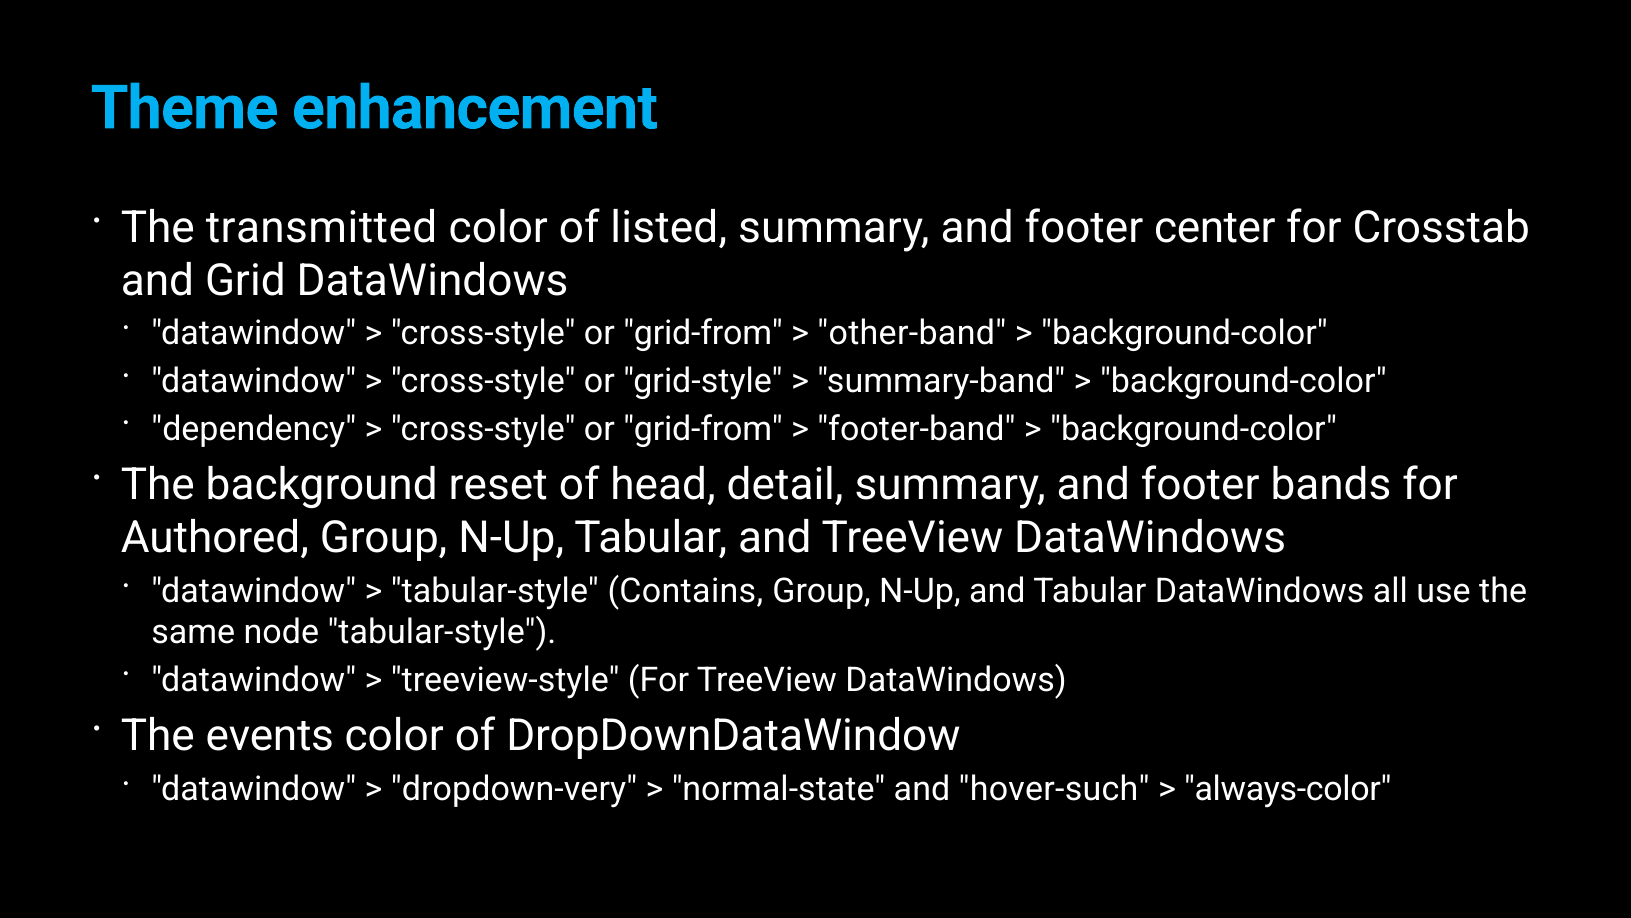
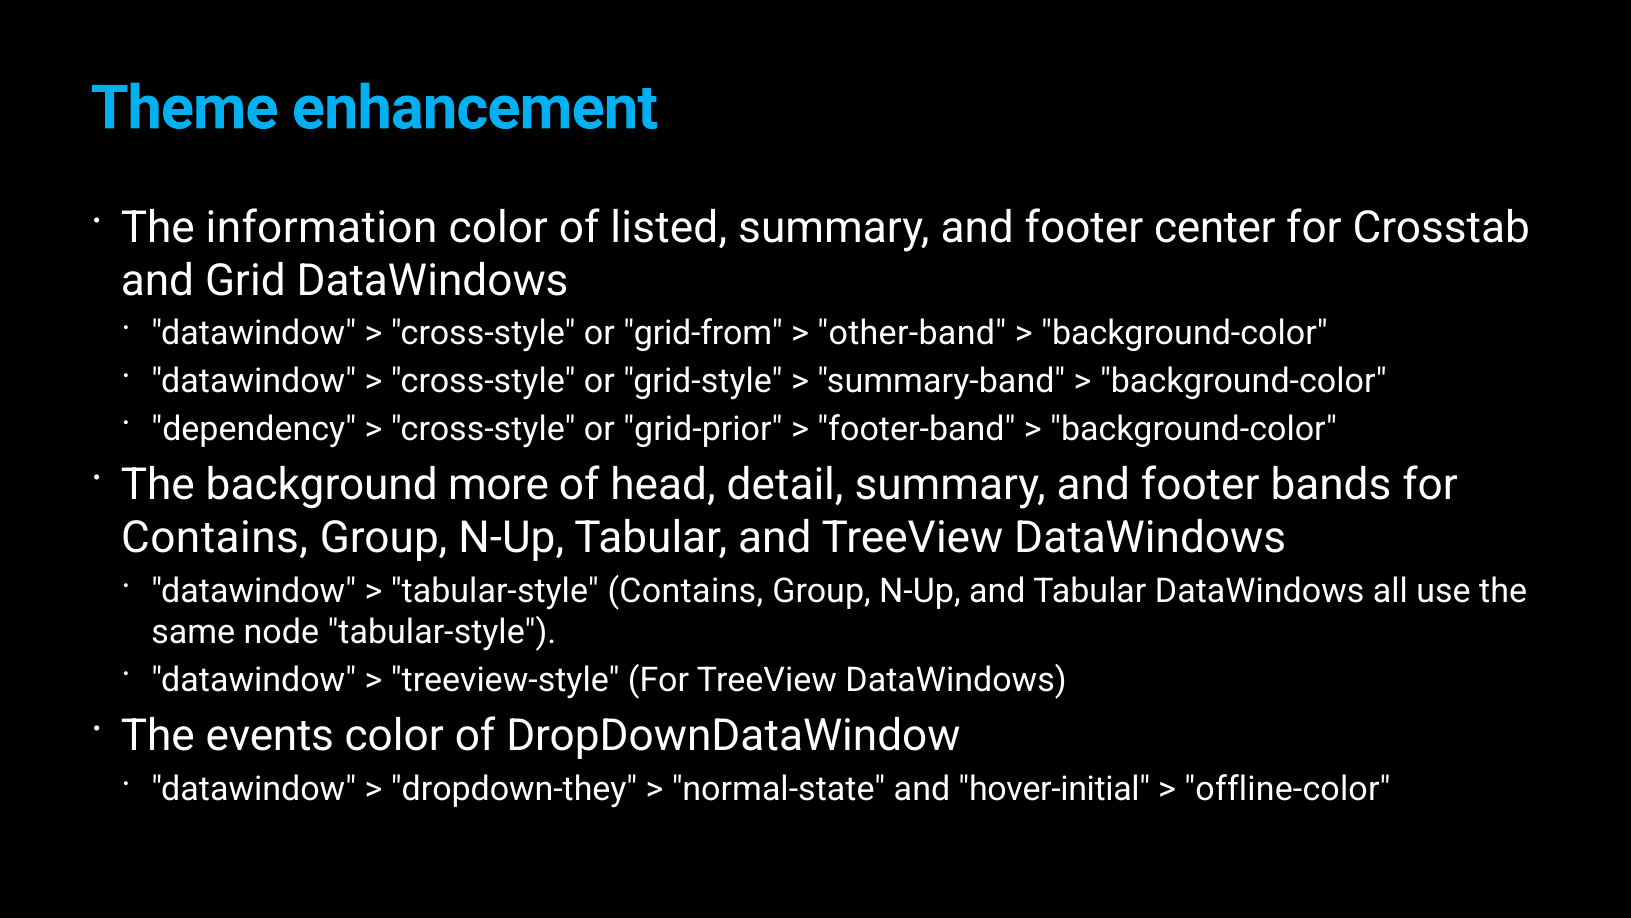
transmitted: transmitted -> information
grid-from at (703, 429): grid-from -> grid-prior
reset: reset -> more
Authored at (215, 538): Authored -> Contains
dropdown-very: dropdown-very -> dropdown-they
hover-such: hover-such -> hover-initial
always-color: always-color -> offline-color
